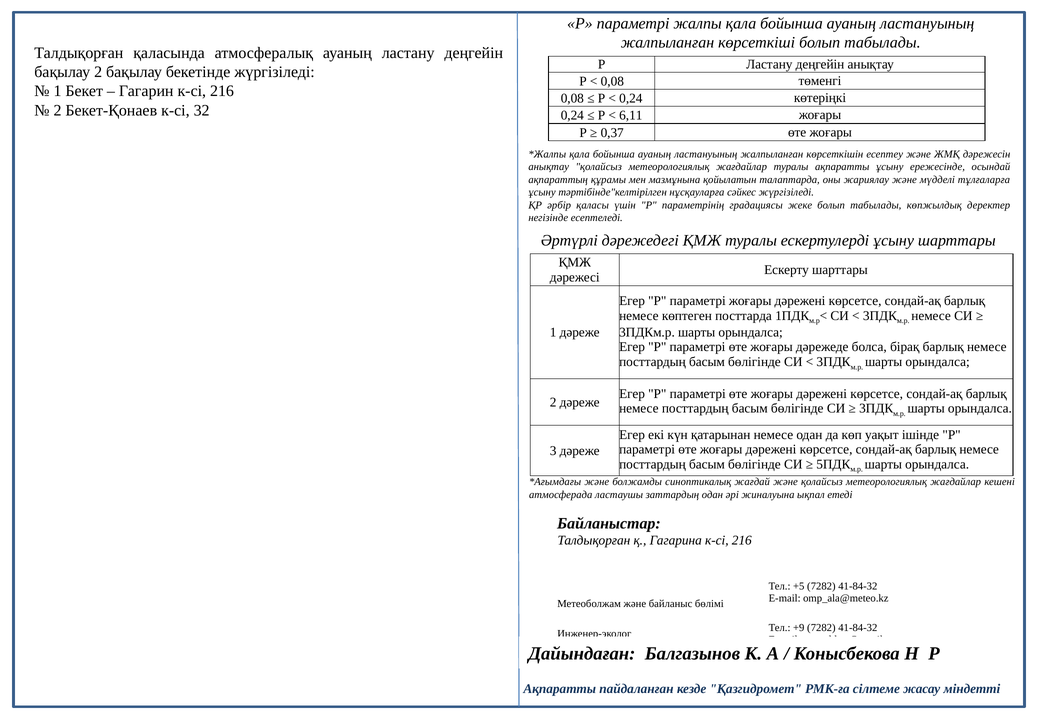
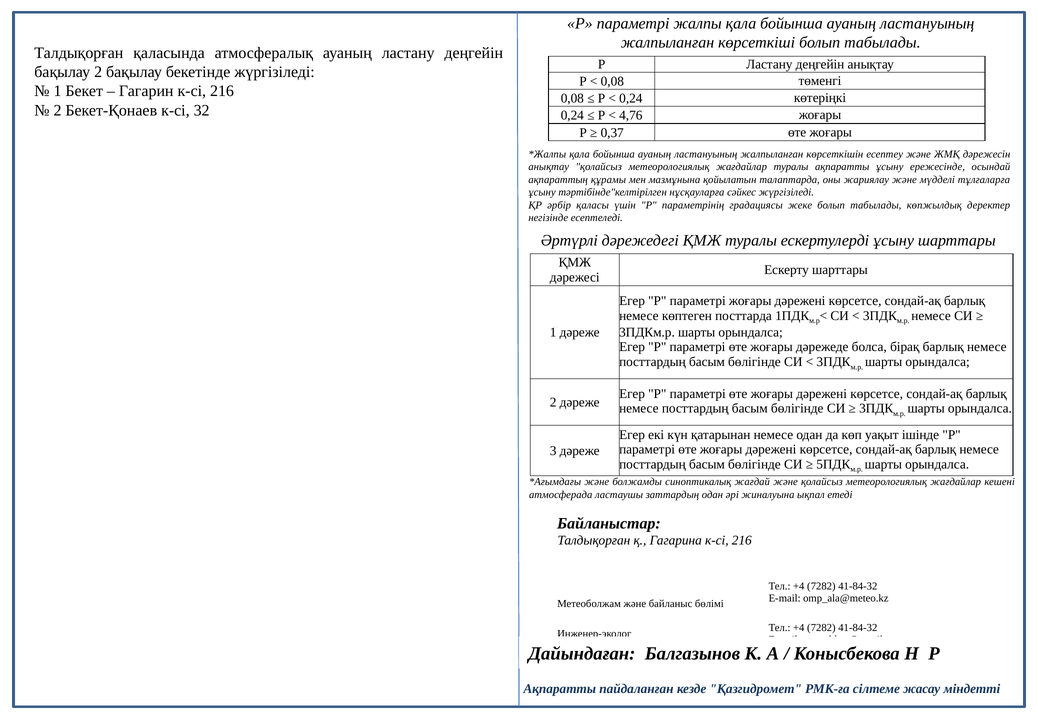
6,11: 6,11 -> 4,76
+5 at (799, 586): +5 -> +4
+9 at (799, 627): +9 -> +4
